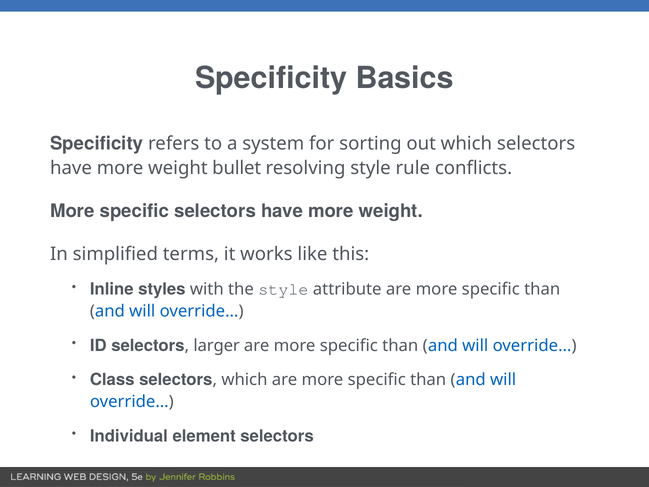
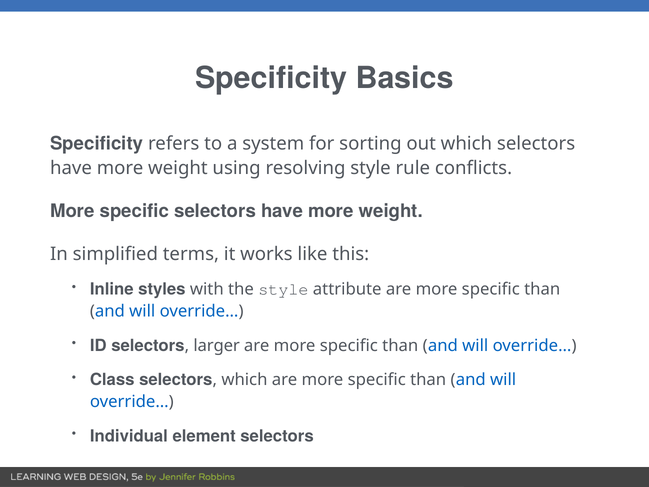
bullet: bullet -> using
